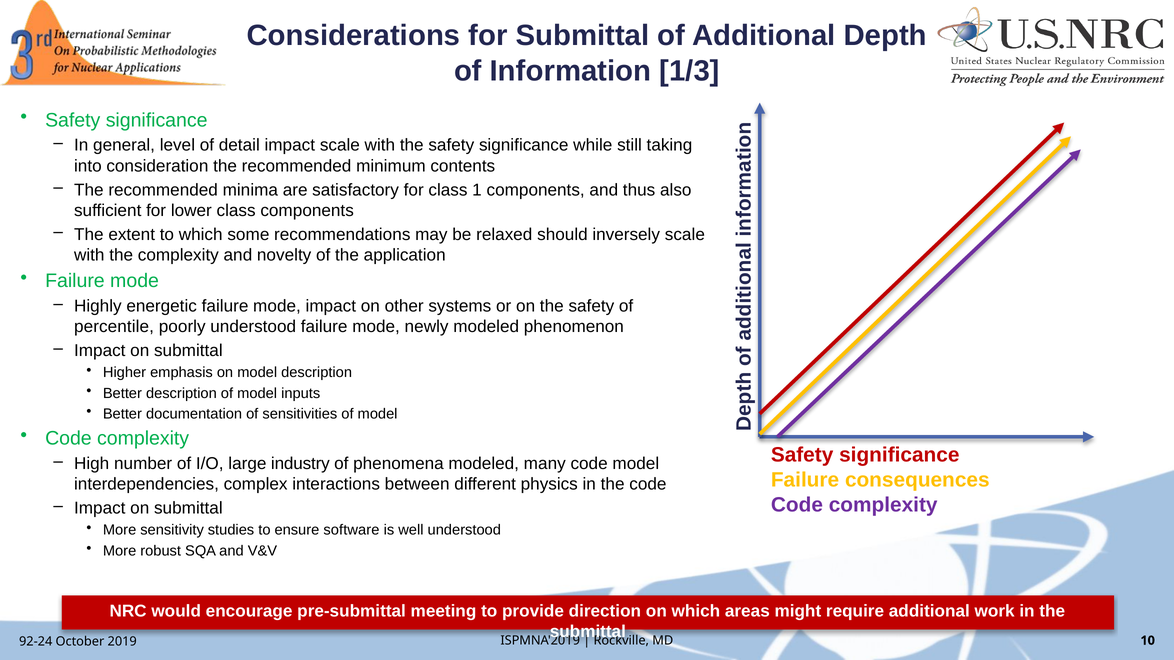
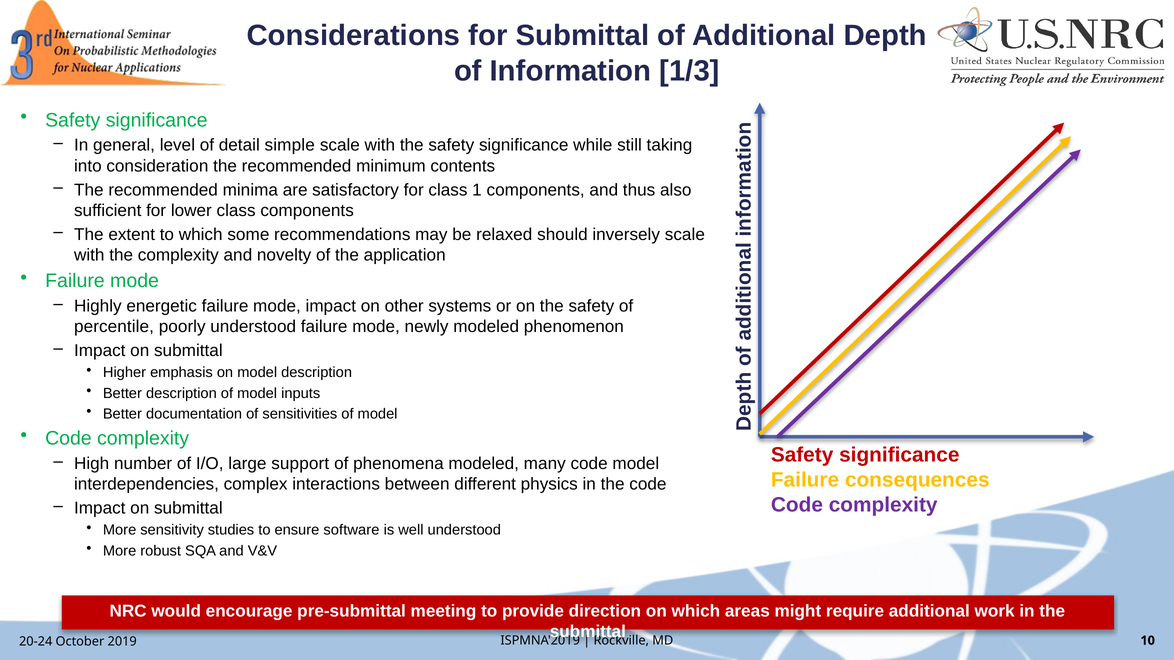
detail impact: impact -> simple
industry: industry -> support
92-24: 92-24 -> 20-24
